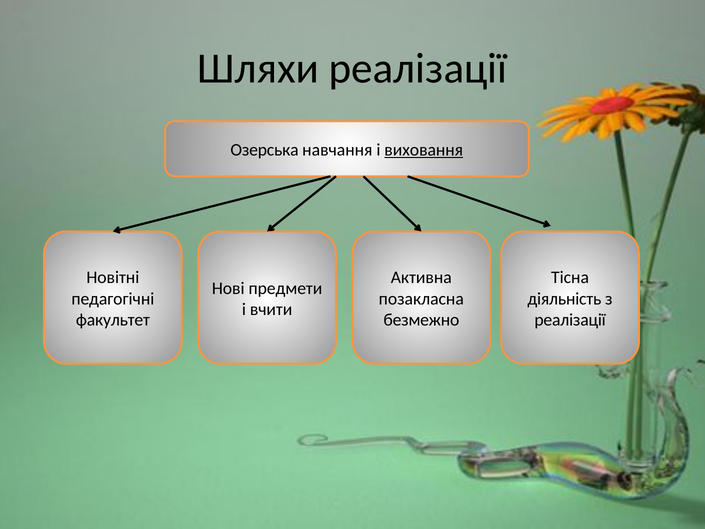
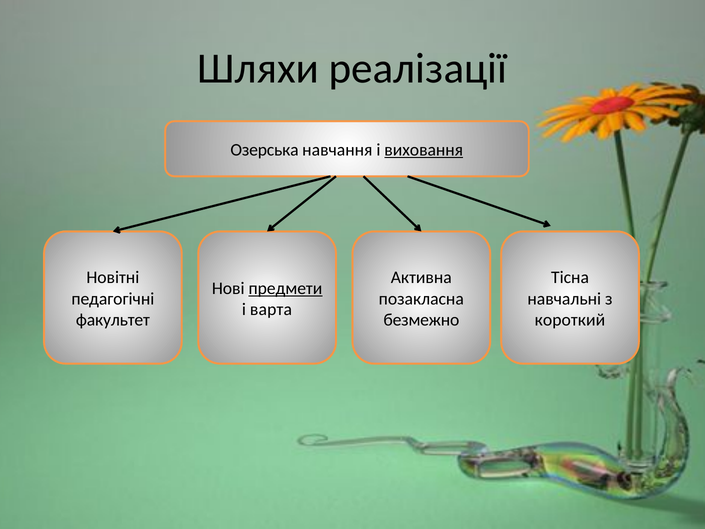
предмети underline: none -> present
діяльність: діяльність -> навчальні
вчити: вчити -> варта
реалізації at (570, 320): реалізації -> короткий
